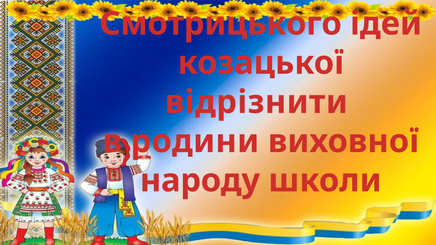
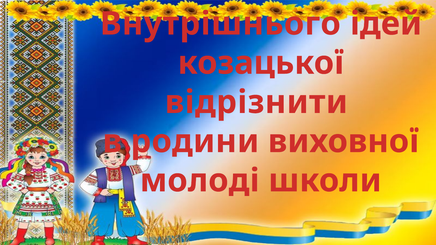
Смотрицького: Смотрицького -> Внутрішнього
народу: народу -> молоді
